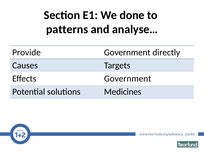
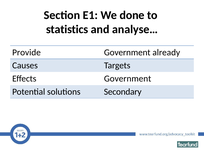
patterns: patterns -> statistics
directly: directly -> already
Medicines: Medicines -> Secondary
